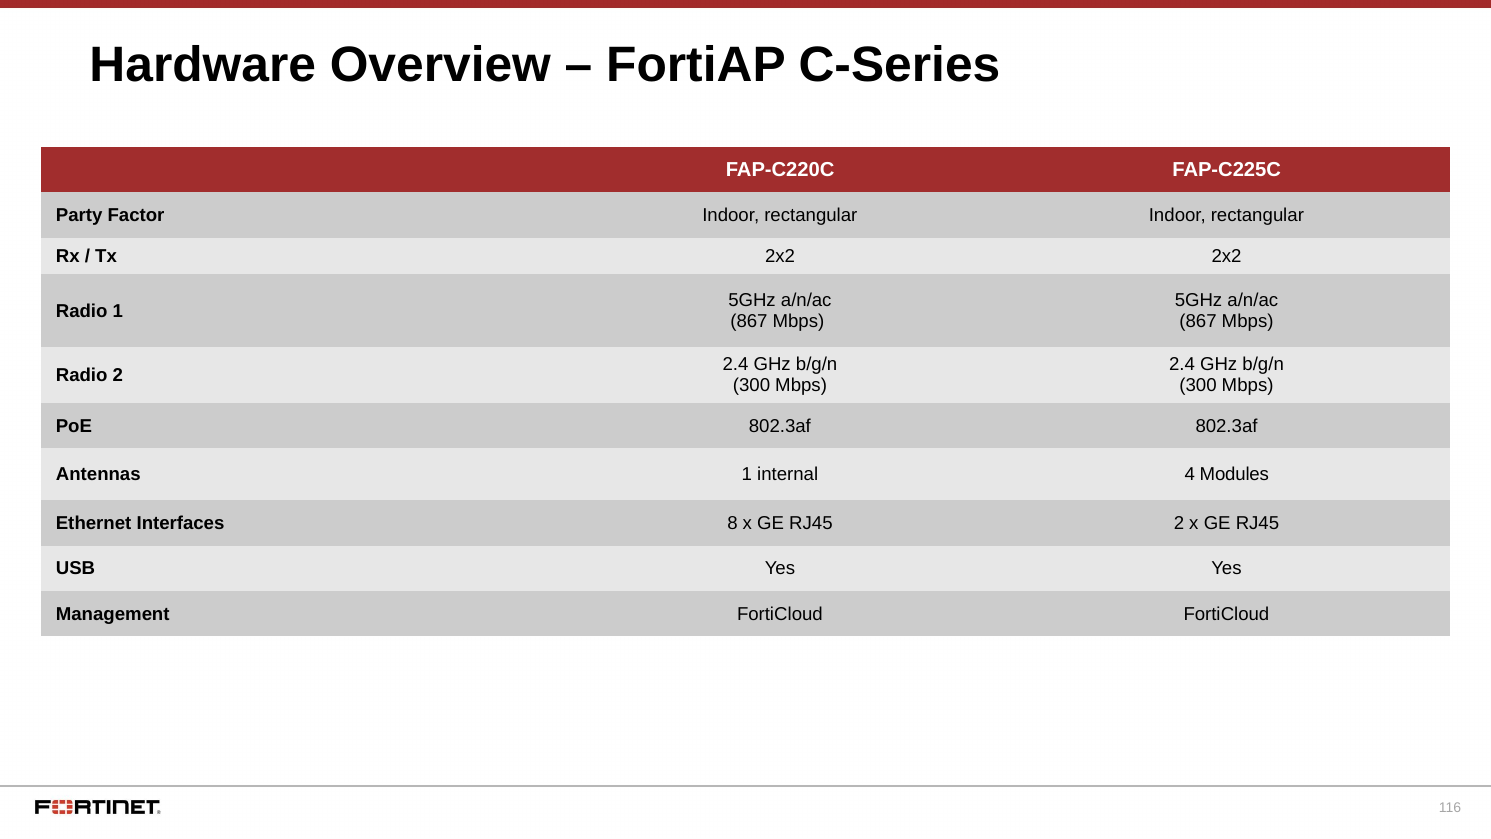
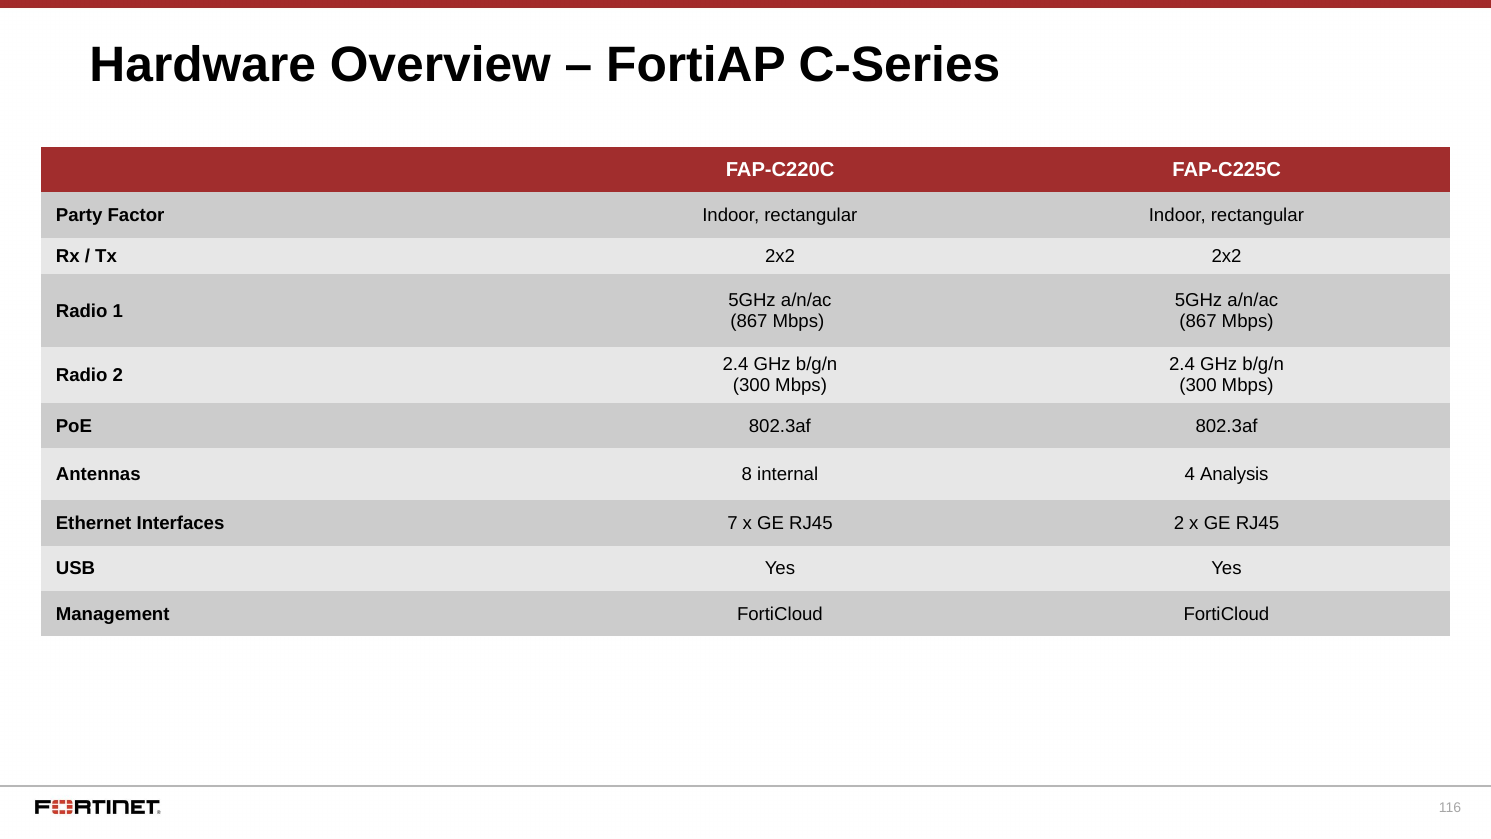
Antennas 1: 1 -> 8
Modules: Modules -> Analysis
8: 8 -> 7
